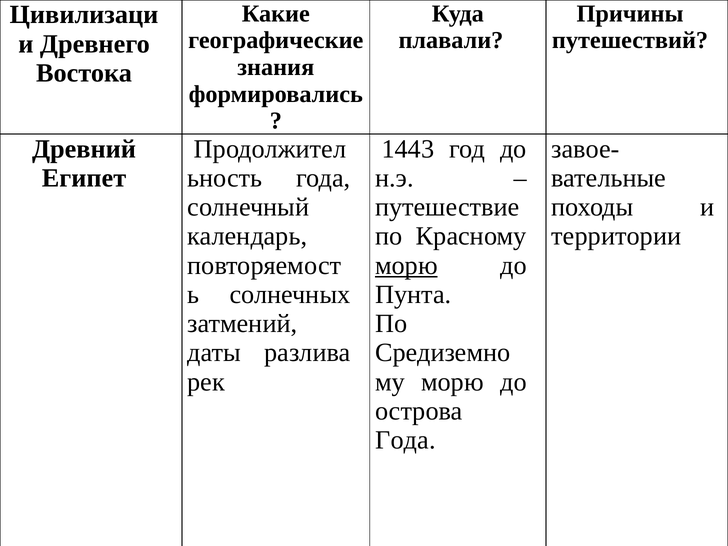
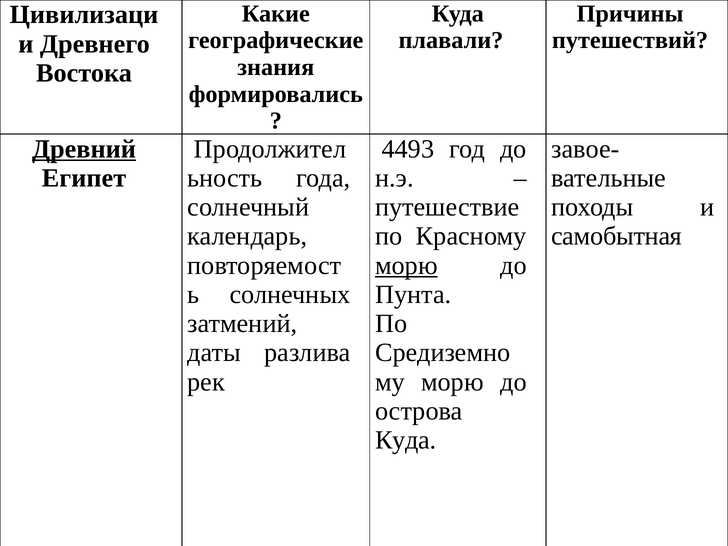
Древний underline: none -> present
1443: 1443 -> 4493
территории: территории -> самобытная
Года at (405, 440): Года -> Куда
